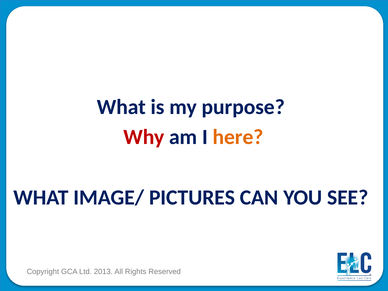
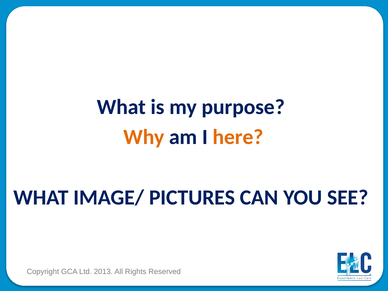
Why colour: red -> orange
